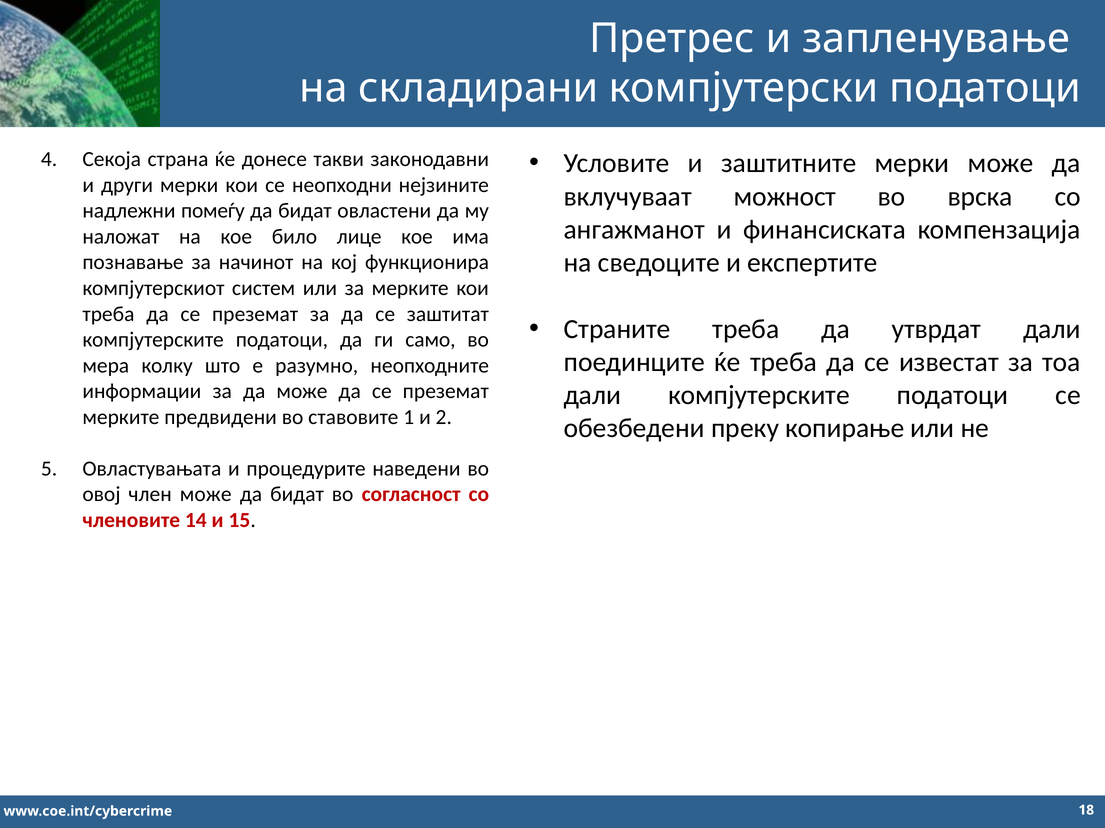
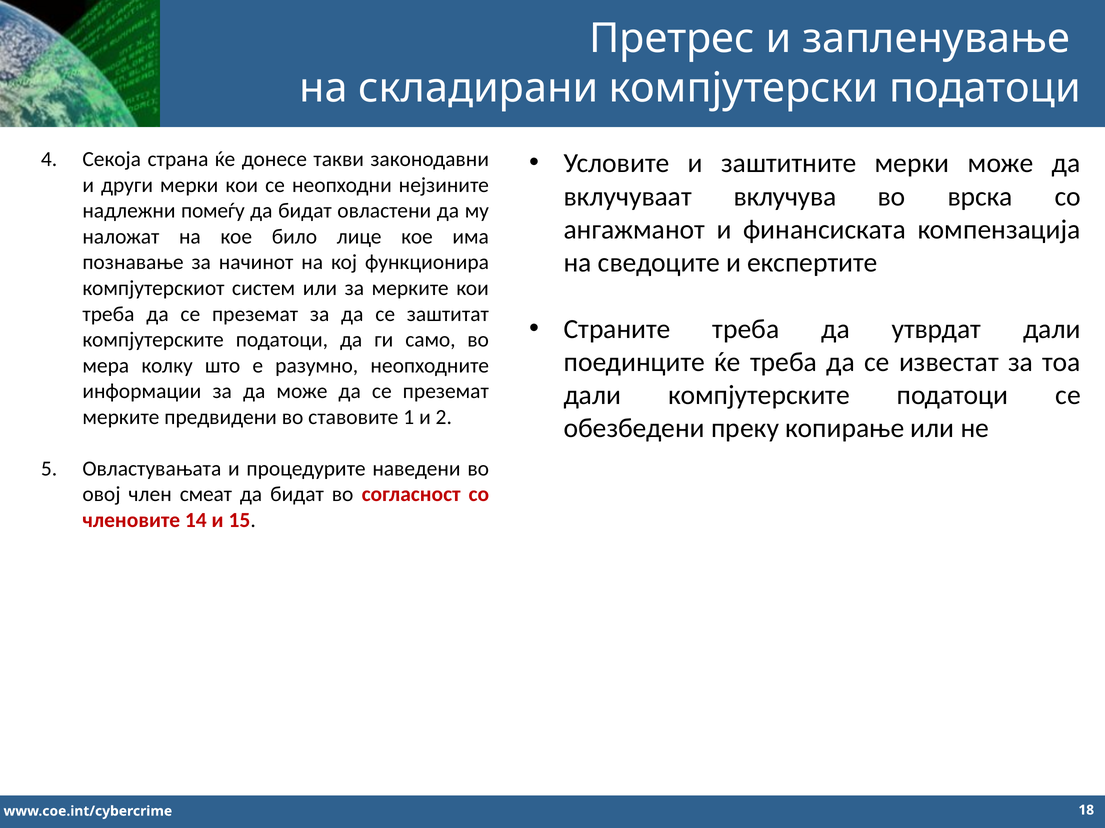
можност: можност -> вклучува
член може: може -> смеат
